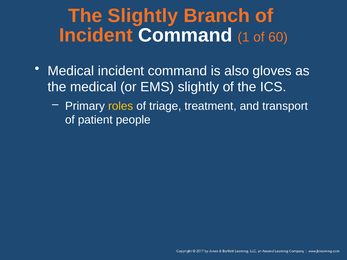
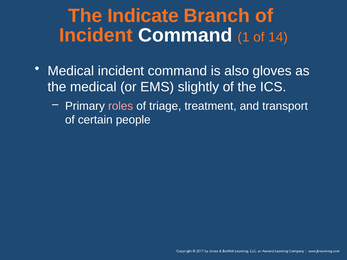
The Slightly: Slightly -> Indicate
60: 60 -> 14
roles colour: yellow -> pink
patient: patient -> certain
